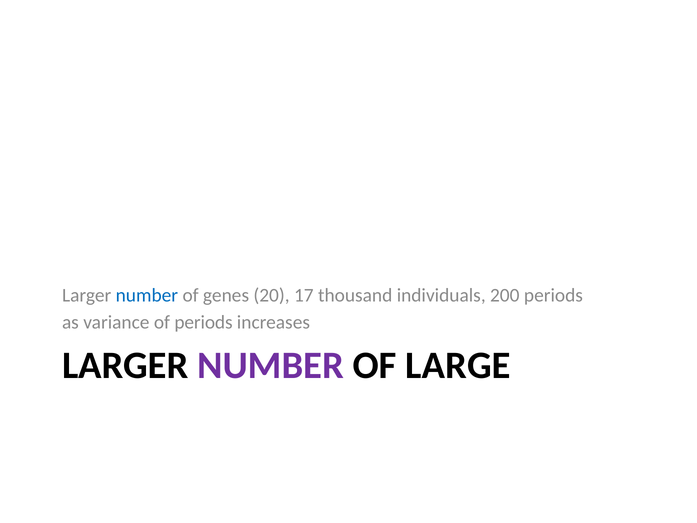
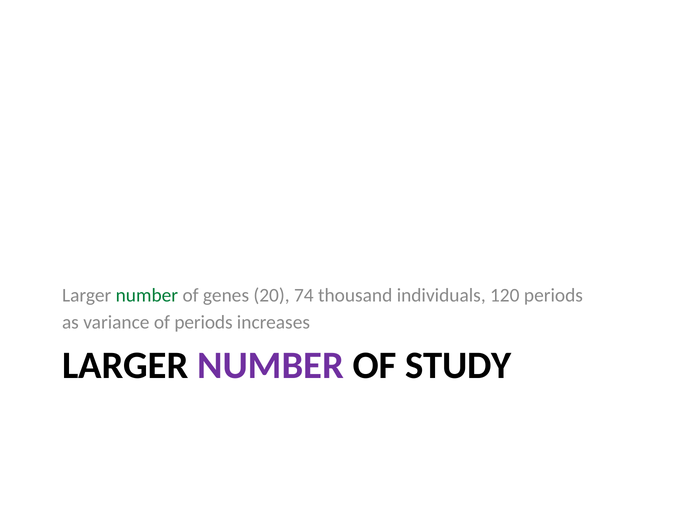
number at (147, 295) colour: blue -> green
17: 17 -> 74
200: 200 -> 120
LARGE: LARGE -> STUDY
